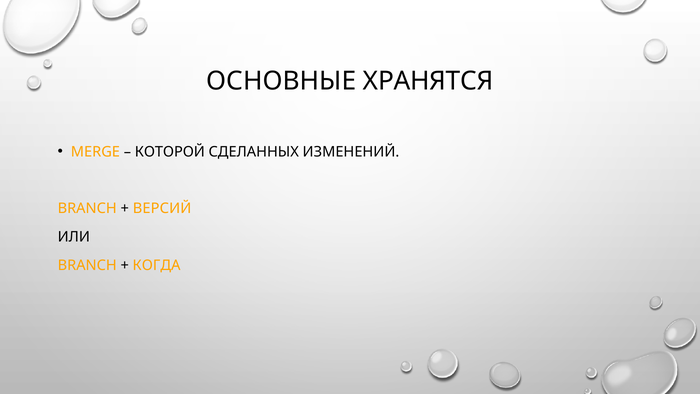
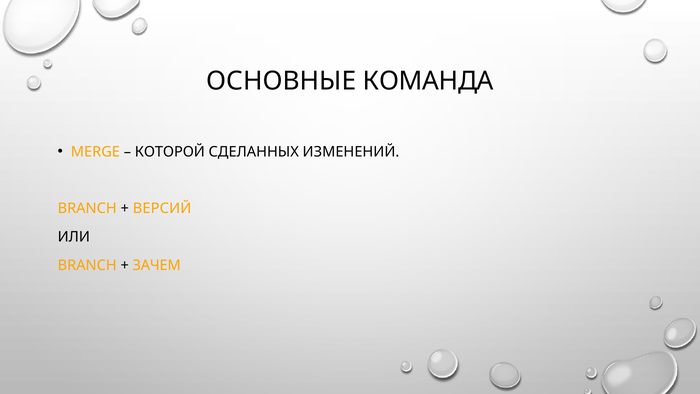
ХРАНЯТСЯ: ХРАНЯТСЯ -> КОМАНДА
КОГДА: КОГДА -> ЗАЧЕМ
